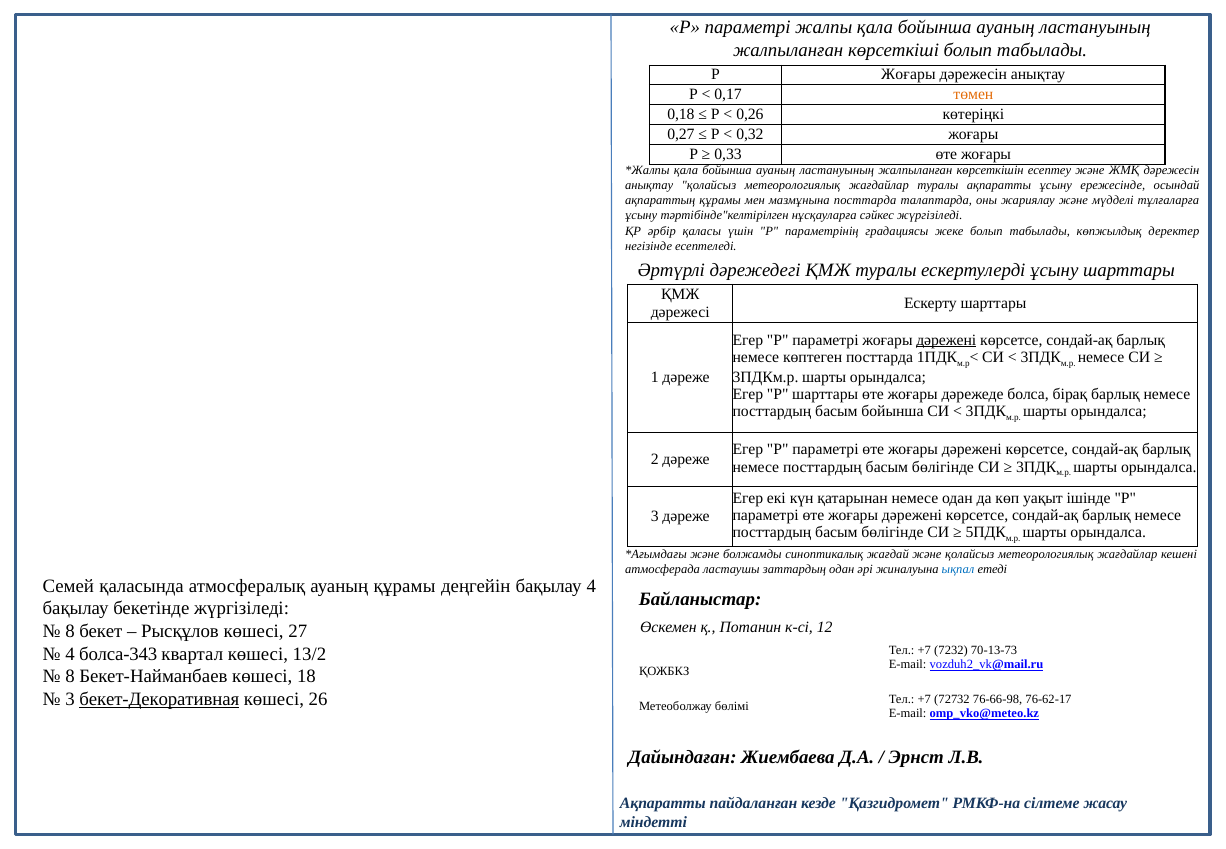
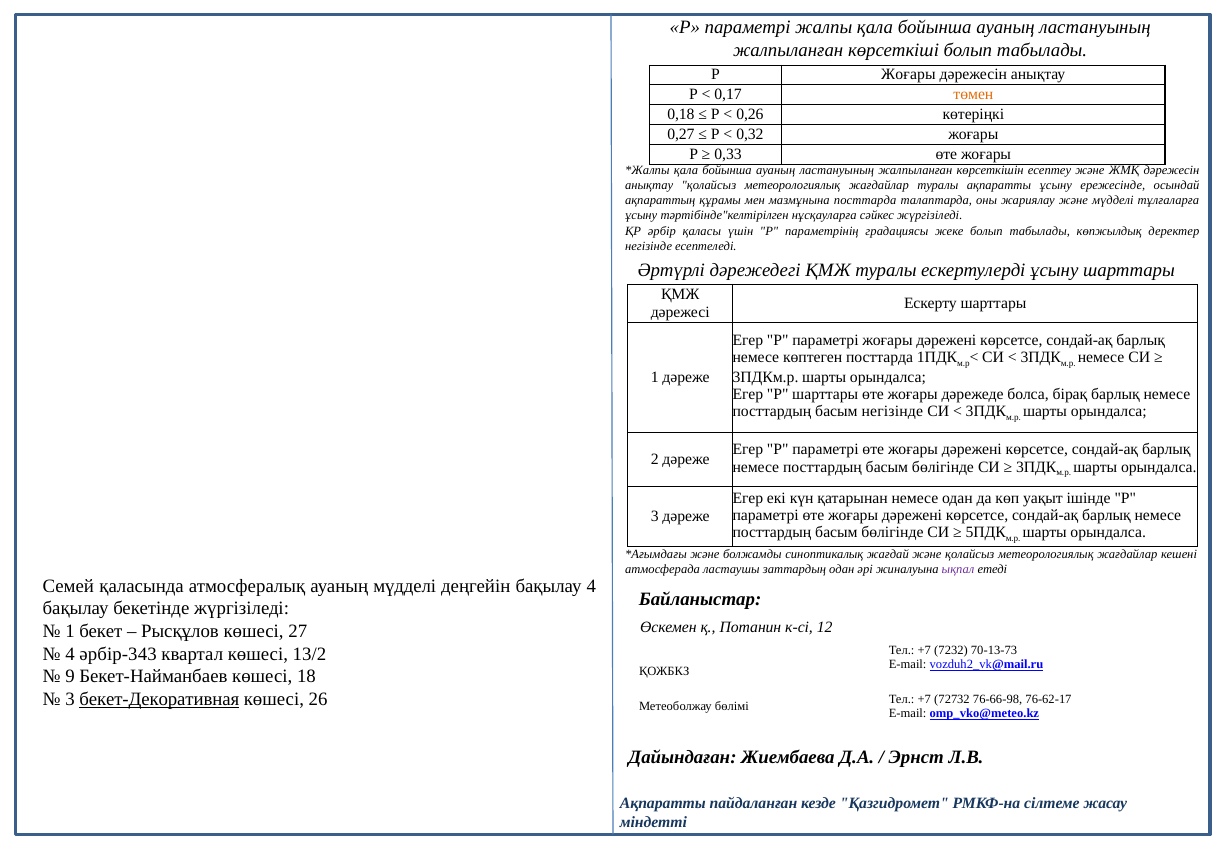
дәрежені at (946, 340) underline: present -> none
басым бойынша: бойынша -> негізінде
ықпал colour: blue -> purple
ауаның құрамы: құрамы -> мүдделі
8 at (70, 631): 8 -> 1
болса-343: болса-343 -> әрбір-343
8 at (70, 676): 8 -> 9
